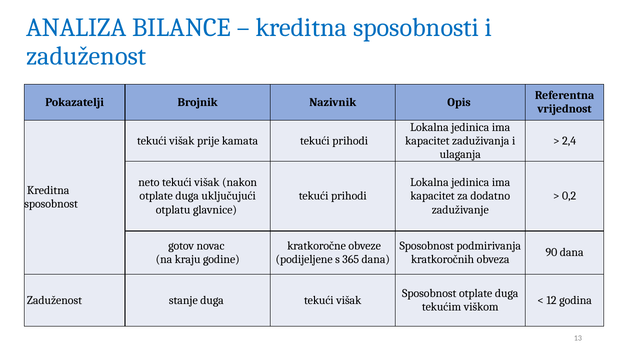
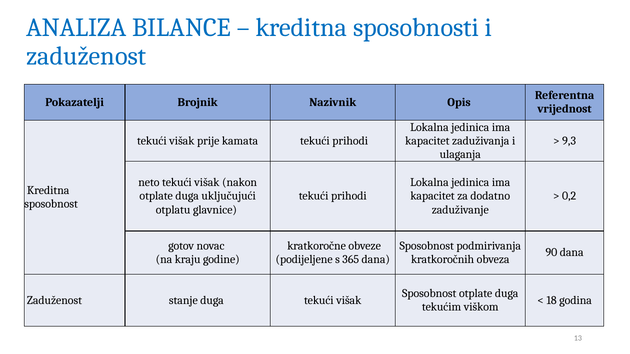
2,4: 2,4 -> 9,3
12: 12 -> 18
